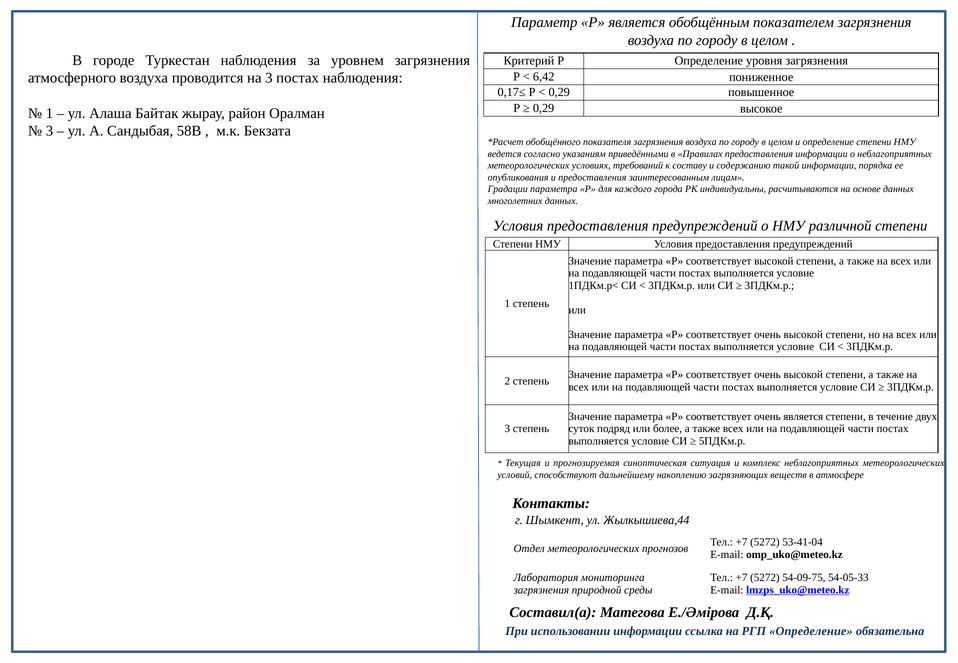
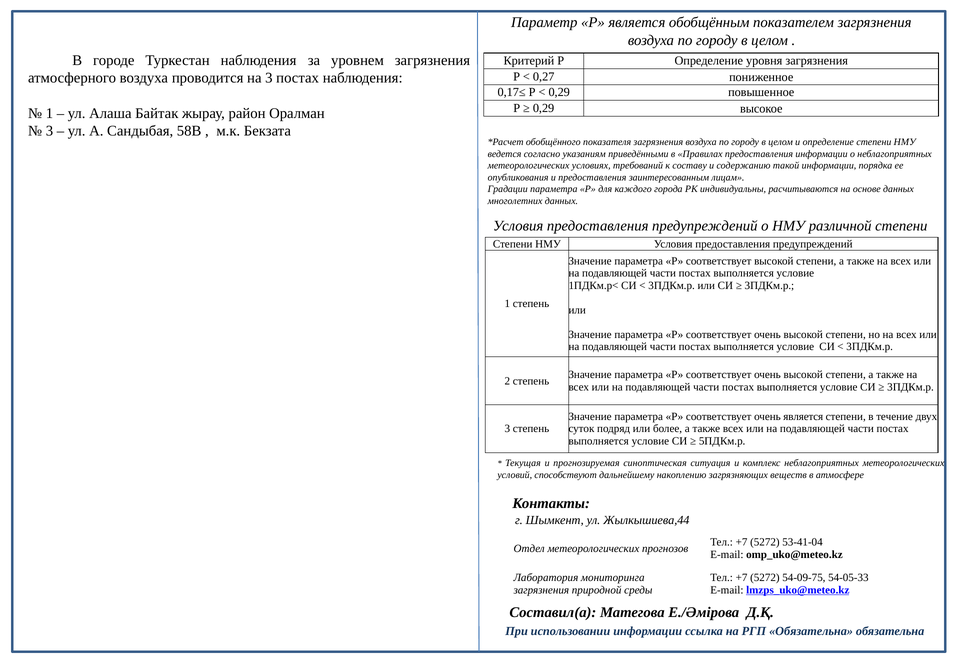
6,42: 6,42 -> 0,27
РГП Определение: Определение -> Обязательна
